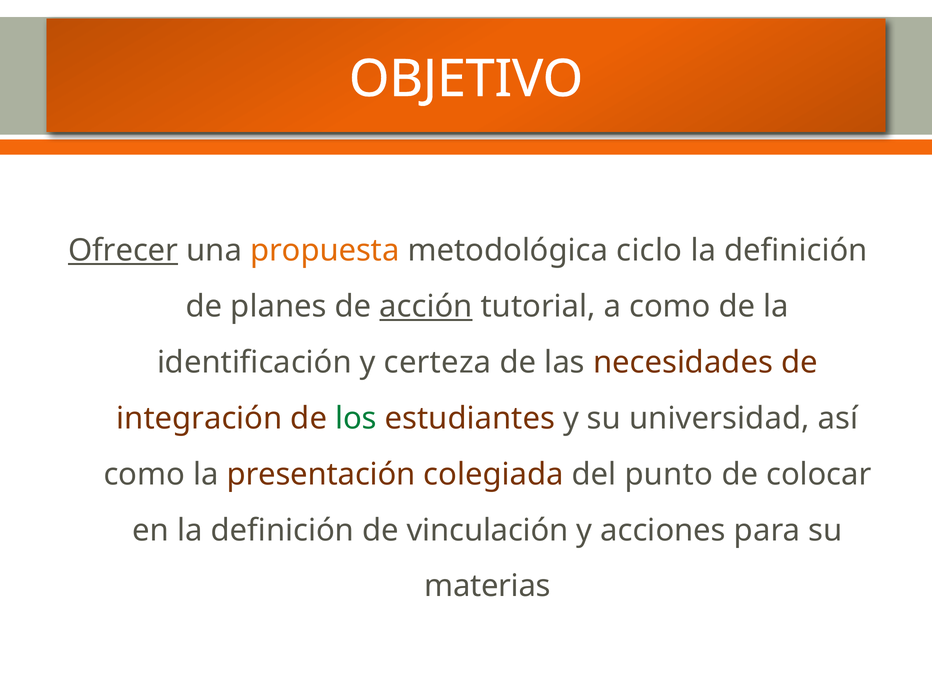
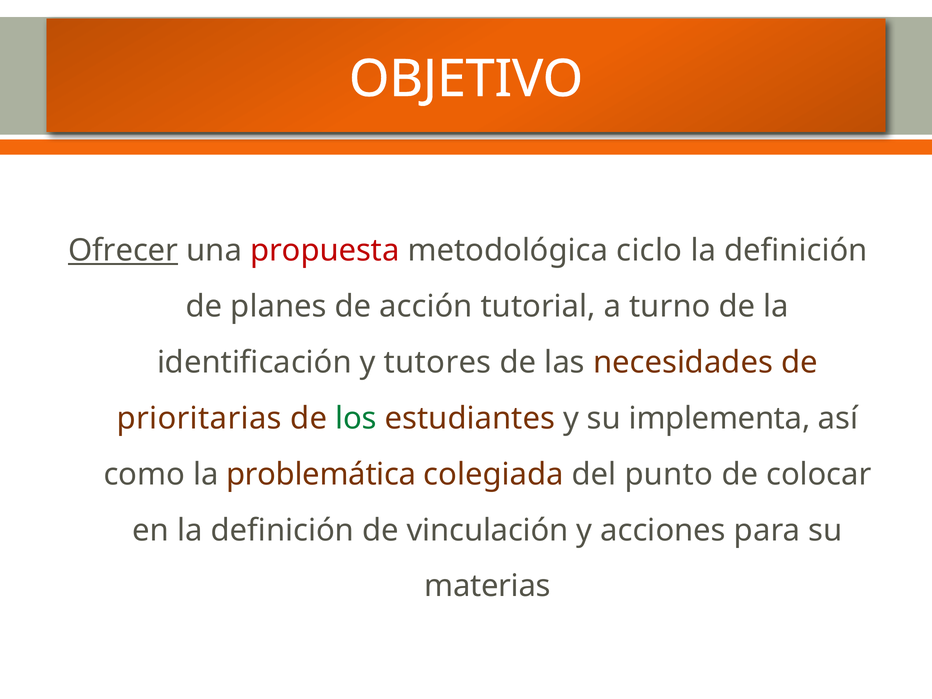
propuesta colour: orange -> red
acción underline: present -> none
a como: como -> turno
certeza: certeza -> tutores
integración: integración -> prioritarias
universidad: universidad -> implementa
presentación: presentación -> problemática
